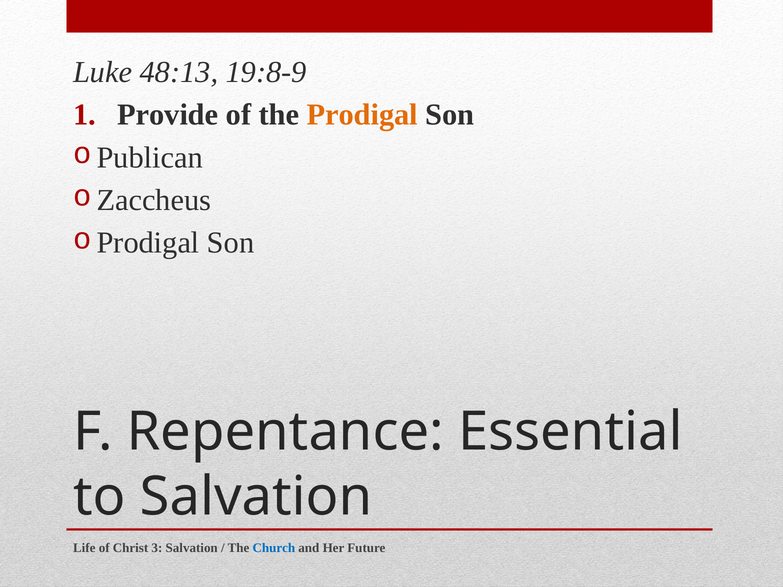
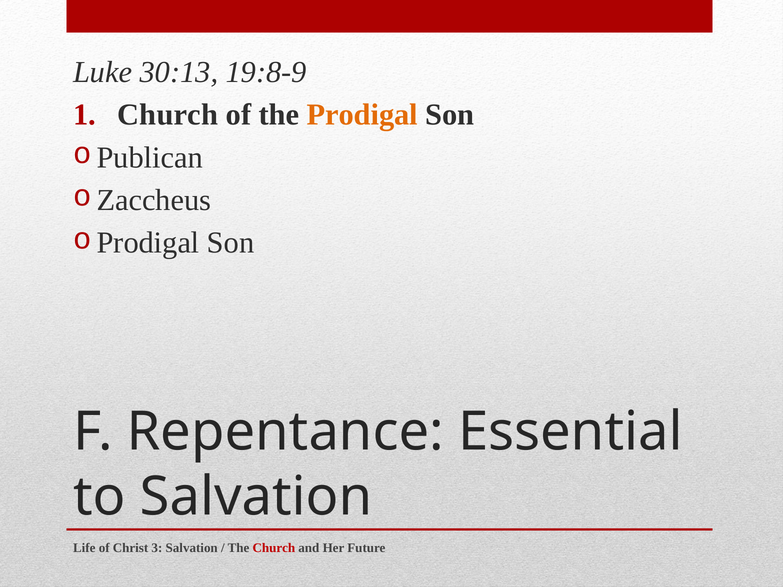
48:13: 48:13 -> 30:13
Provide at (168, 115): Provide -> Church
Church at (274, 548) colour: blue -> red
